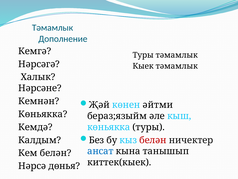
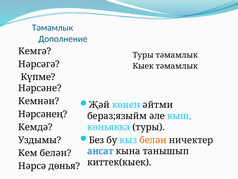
Халык: Халык -> Күпме
Көньякка at (43, 114): Көньякка -> Нәрсәнең
белән at (153, 140) colour: red -> orange
Калдым: Калдым -> Уздымы
